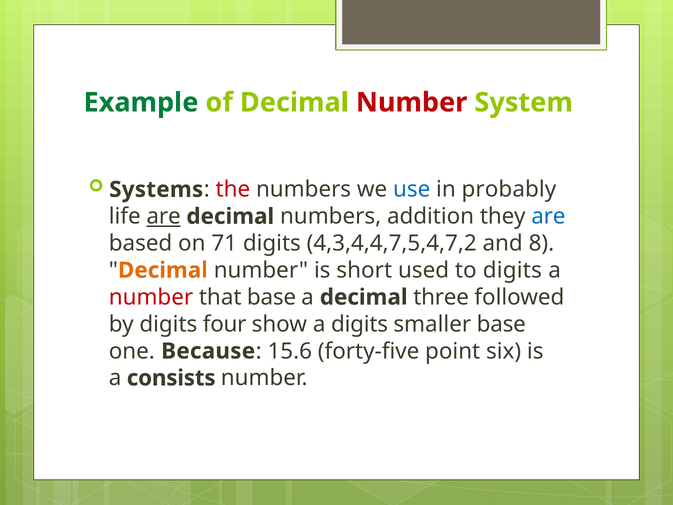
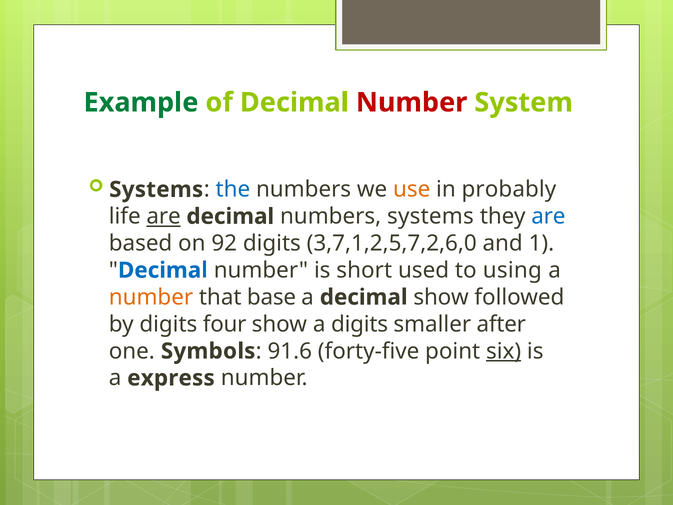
the colour: red -> blue
use colour: blue -> orange
numbers addition: addition -> systems
71: 71 -> 92
4,3,4,4,7,5,4,7,2: 4,3,4,4,7,5,4,7,2 -> 3,7,1,2,5,7,2,6,0
8: 8 -> 1
Decimal at (163, 270) colour: orange -> blue
to digits: digits -> using
number at (151, 297) colour: red -> orange
decimal three: three -> show
smaller base: base -> after
Because: Because -> Symbols
15.6: 15.6 -> 91.6
six underline: none -> present
consists: consists -> express
